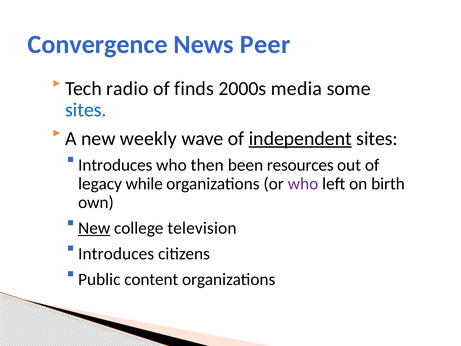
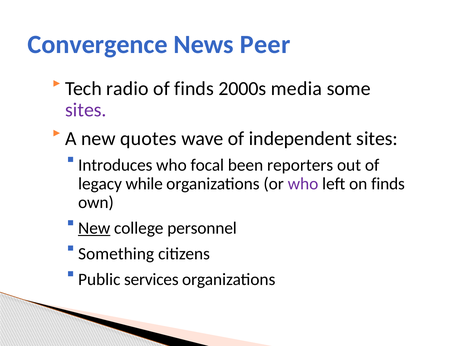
sites at (86, 110) colour: blue -> purple
weekly: weekly -> quotes
independent underline: present -> none
then: then -> focal
resources: resources -> reporters
on birth: birth -> finds
television: television -> personnel
Introduces at (116, 254): Introduces -> Something
content: content -> services
